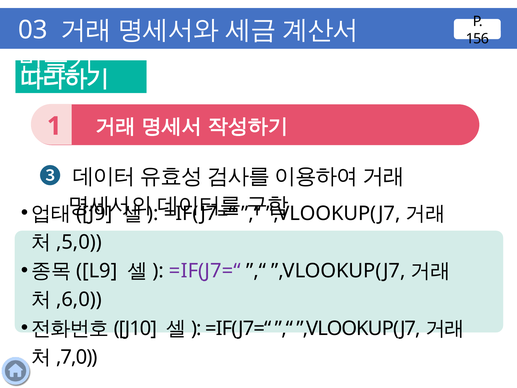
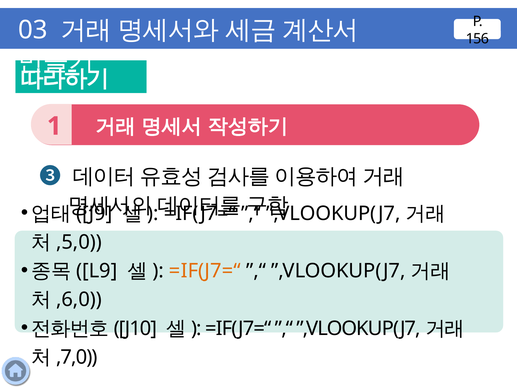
=IF(J7=“ at (205, 271) colour: purple -> orange
